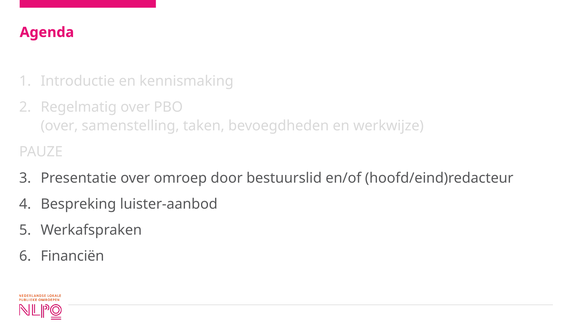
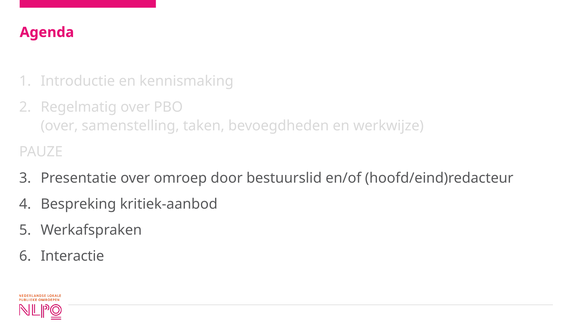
luister-aanbod: luister-aanbod -> kritiek-aanbod
Financiën: Financiën -> Interactie
